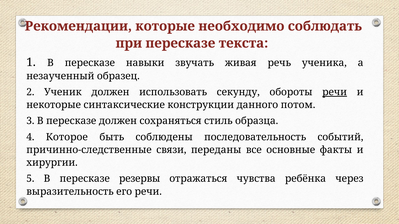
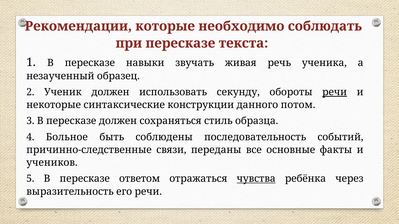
Которое: Которое -> Больное
хирургии: хирургии -> учеников
резервы: резервы -> ответом
чувства underline: none -> present
